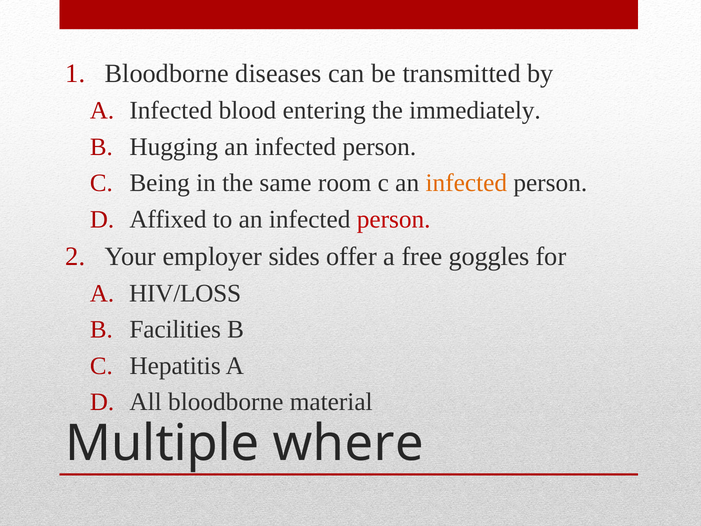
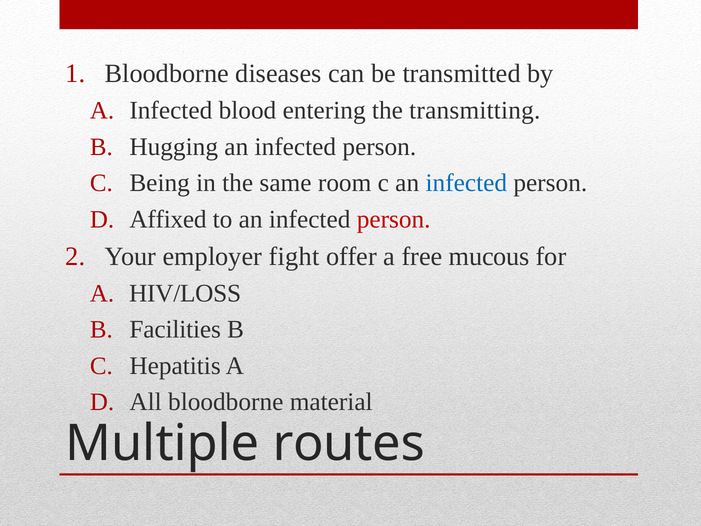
immediately: immediately -> transmitting
infected at (466, 183) colour: orange -> blue
sides: sides -> fight
goggles: goggles -> mucous
where: where -> routes
